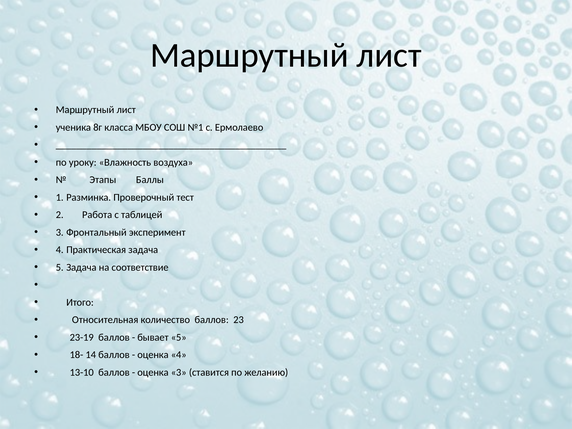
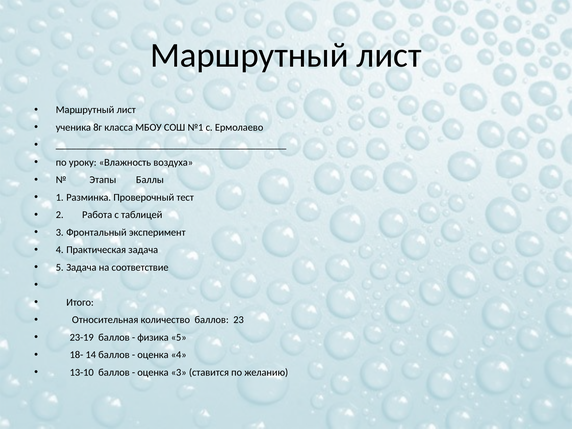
бывает: бывает -> физика
